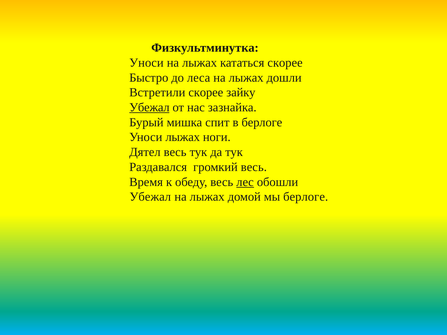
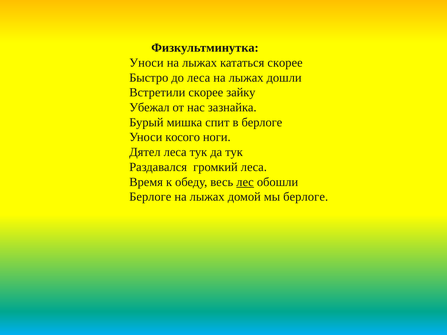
Убежал at (149, 108) underline: present -> none
Уноси лыжах: лыжах -> косого
Дятел весь: весь -> леса
громкий весь: весь -> леса
Убежал at (150, 197): Убежал -> Берлоге
